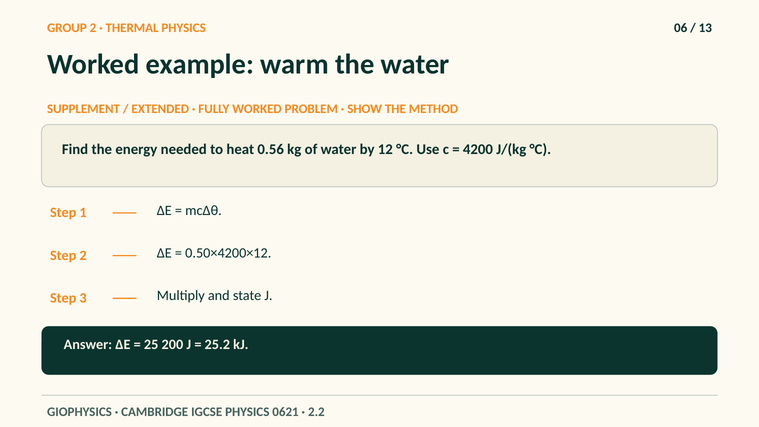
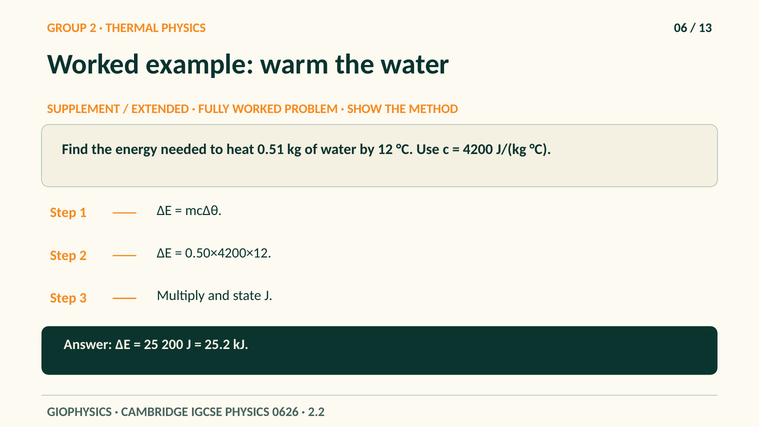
0.56: 0.56 -> 0.51
0621: 0621 -> 0626
